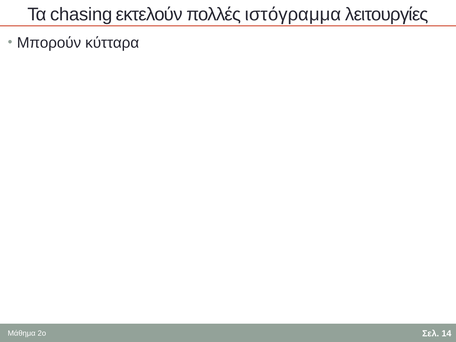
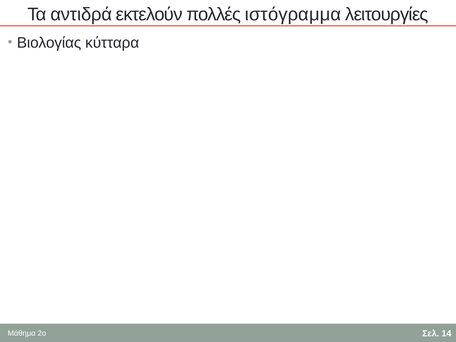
chasing: chasing -> αντιδρά
Μπορούν: Μπορούν -> Βιολογίας
